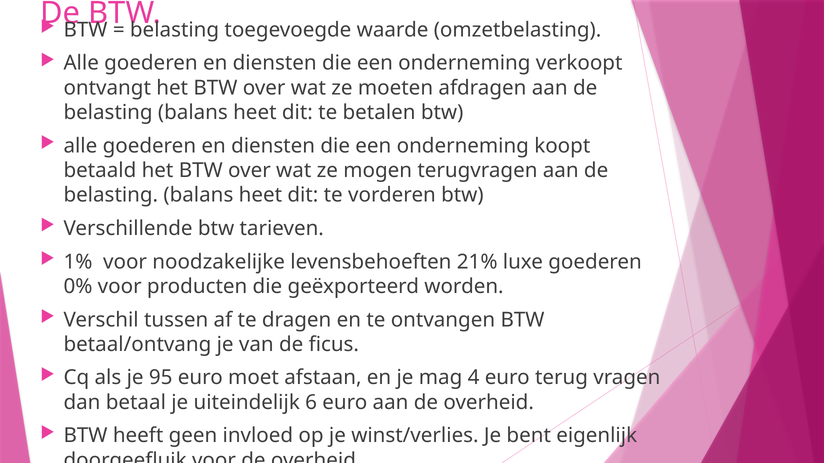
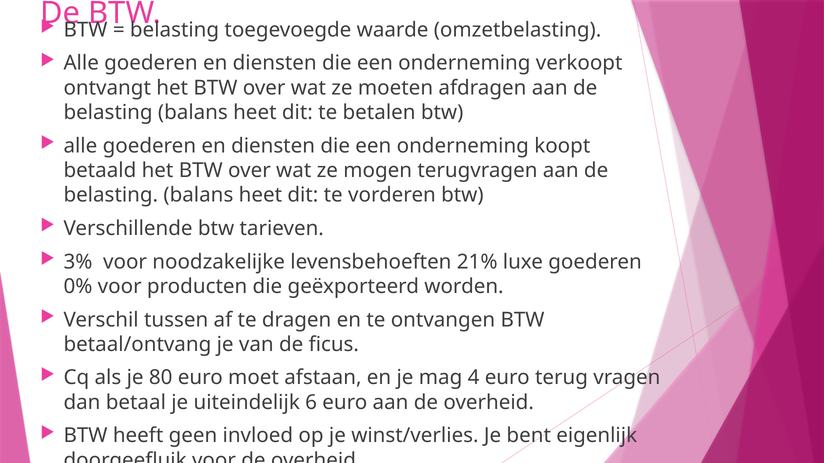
1%: 1% -> 3%
95: 95 -> 80
